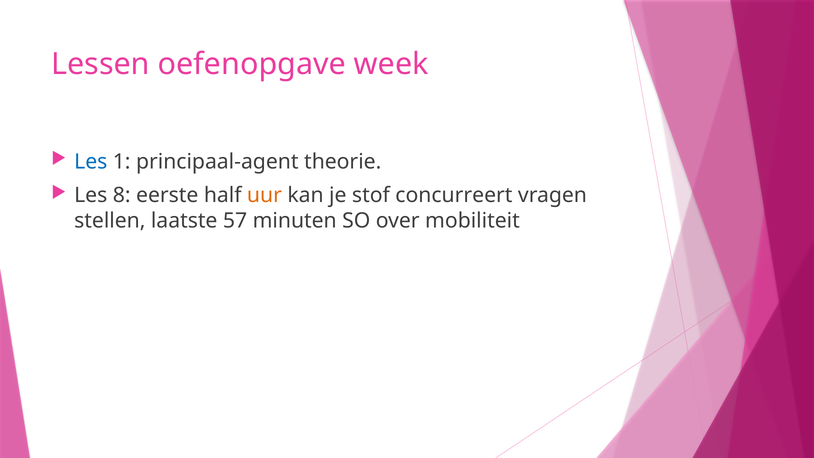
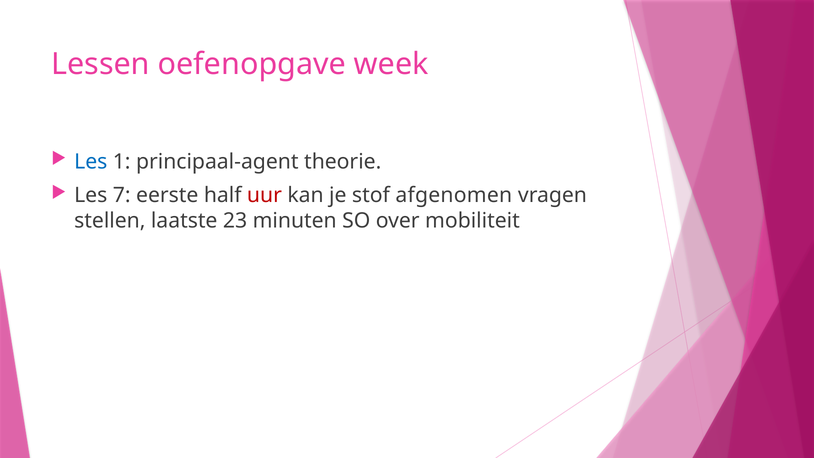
8: 8 -> 7
uur colour: orange -> red
concurreert: concurreert -> afgenomen
57: 57 -> 23
